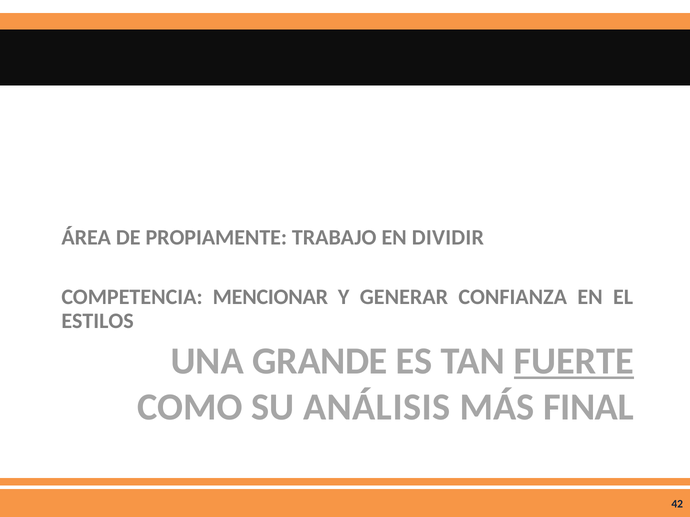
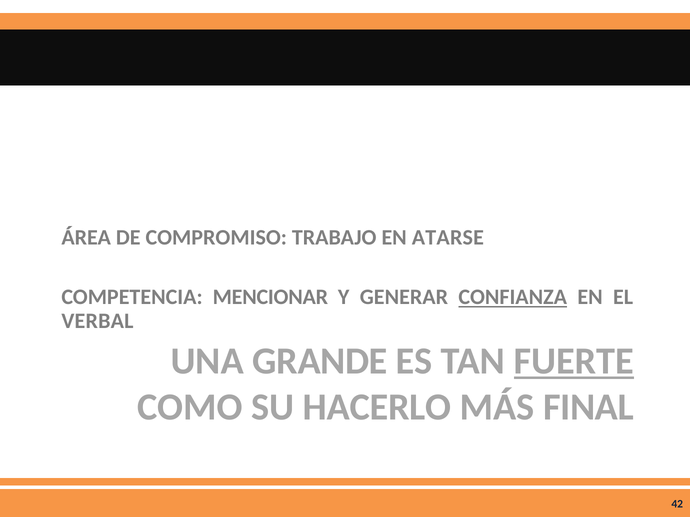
PROPIAMENTE: PROPIAMENTE -> COMPROMISO
DIVIDIR: DIVIDIR -> ATARSE
CONFIANZA underline: none -> present
ESTILOS: ESTILOS -> VERBAL
ANÁLISIS: ANÁLISIS -> HACERLO
